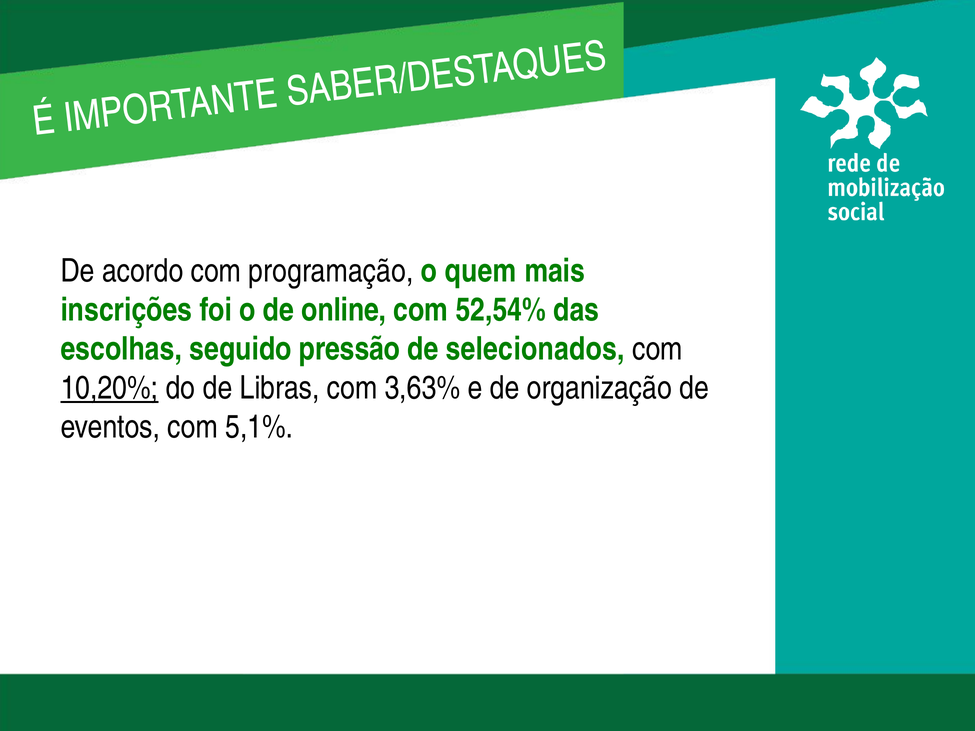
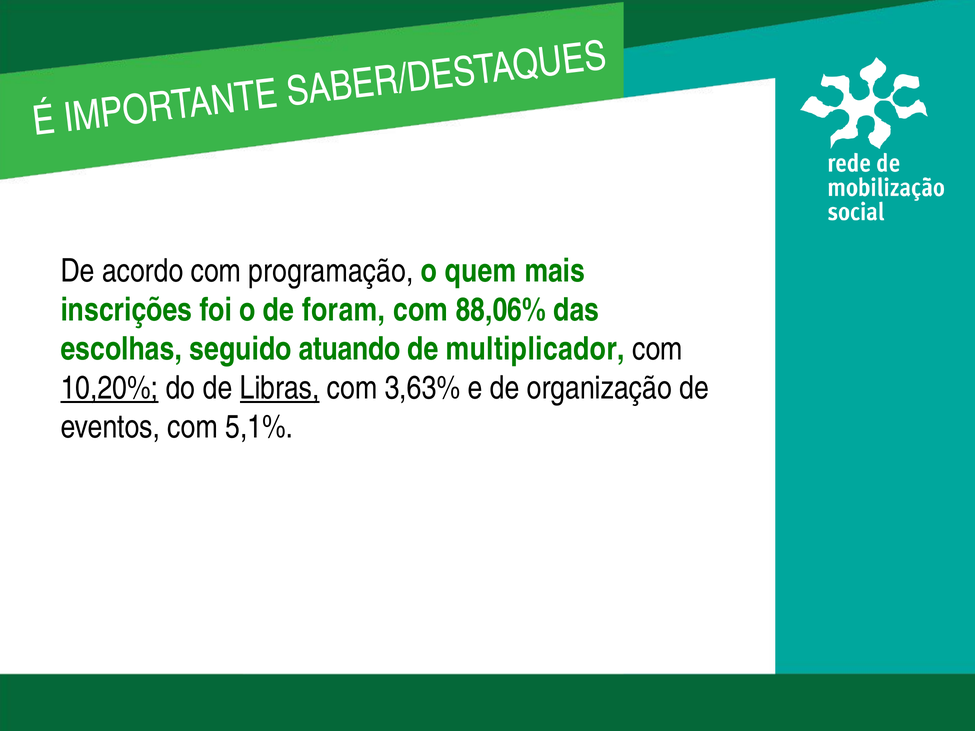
online: online -> foram
52,54%: 52,54% -> 88,06%
pressão: pressão -> atuando
selecionados: selecionados -> multiplicador
Libras underline: none -> present
